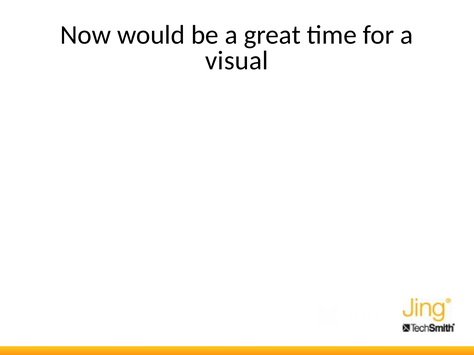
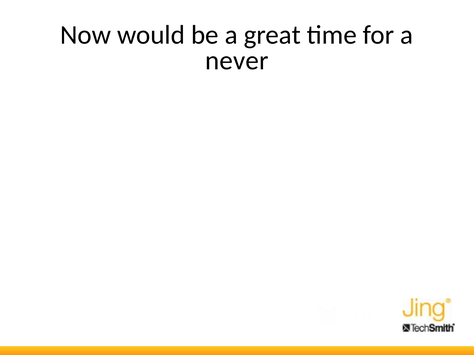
visual: visual -> never
